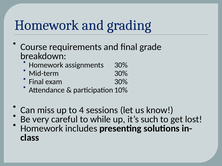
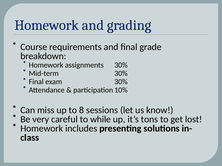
4: 4 -> 8
such: such -> tons
